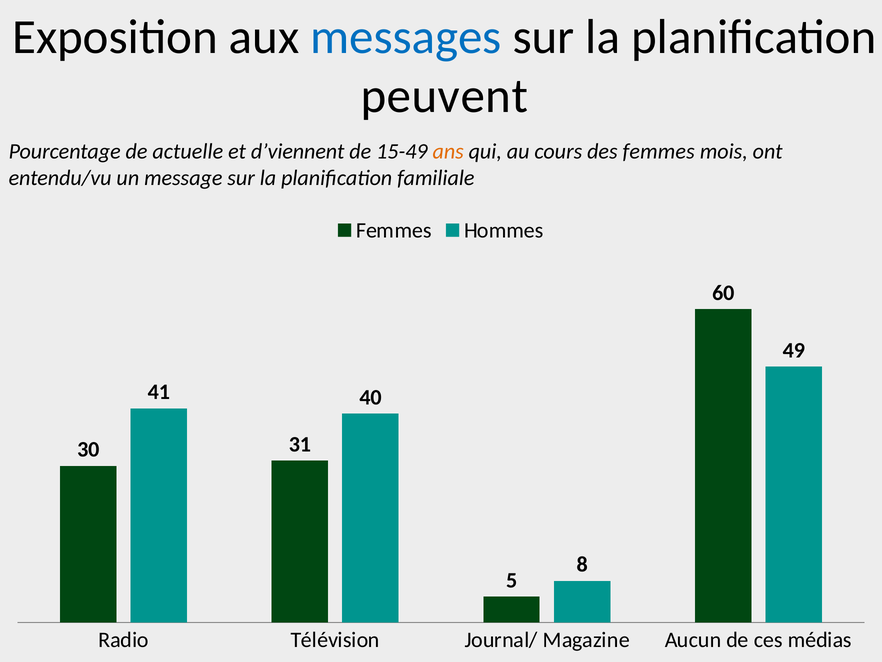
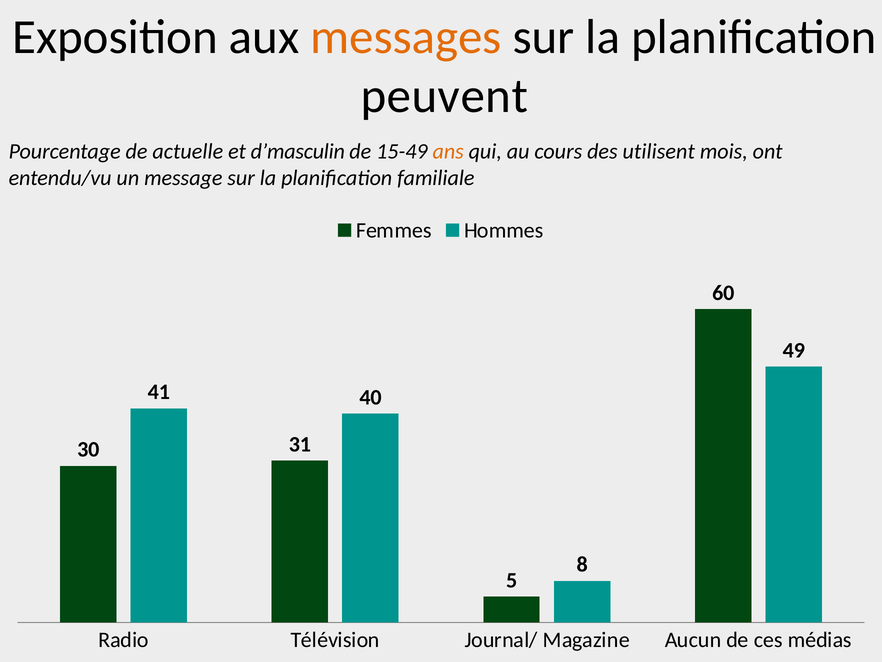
messages colour: blue -> orange
d’viennent: d’viennent -> d’masculin
des femmes: femmes -> utilisent
